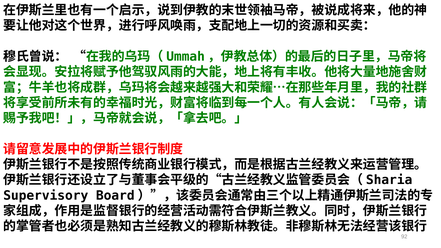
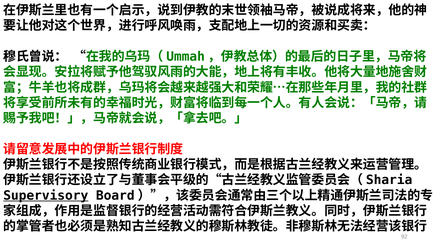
Supervisory underline: none -> present
